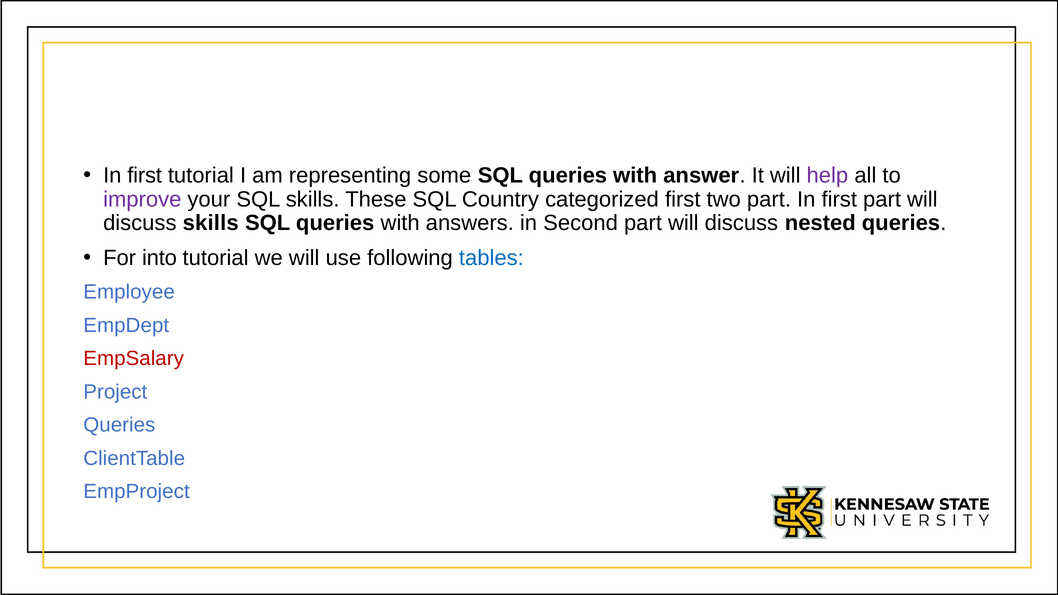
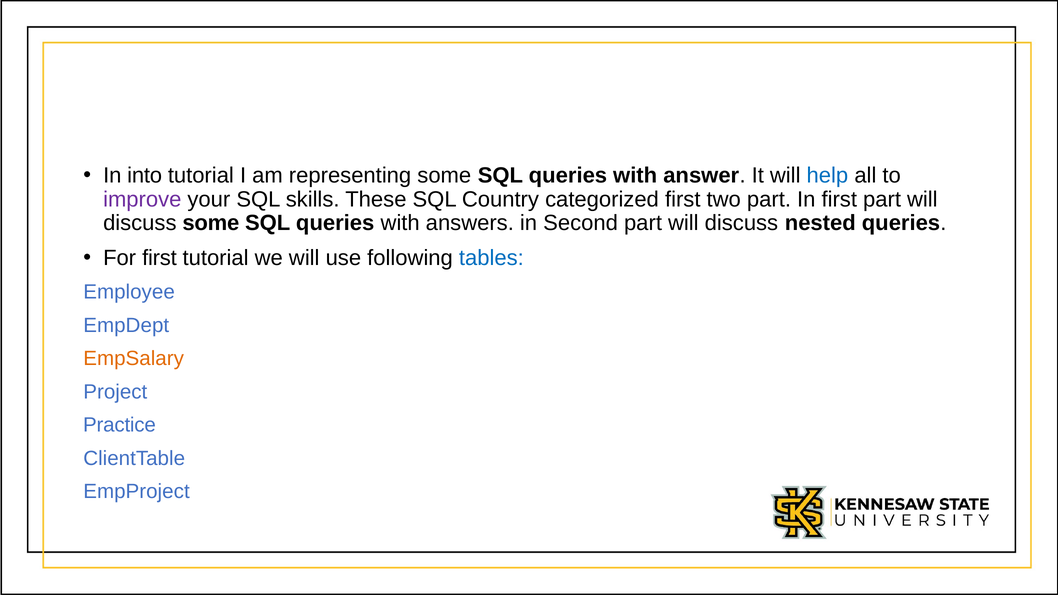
first at (145, 175): first -> into
help colour: purple -> blue
discuss skills: skills -> some
For into: into -> first
EmpSalary colour: red -> orange
Queries at (119, 425): Queries -> Practice
